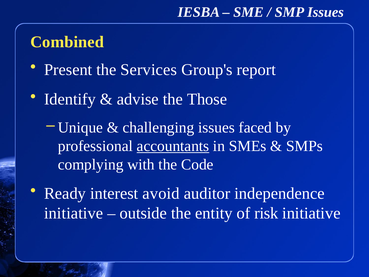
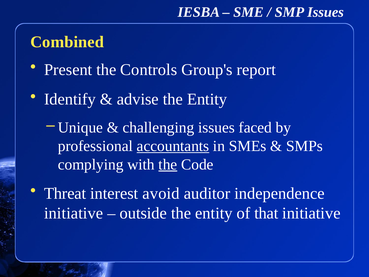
Services: Services -> Controls
advise the Those: Those -> Entity
the at (168, 164) underline: none -> present
Ready: Ready -> Threat
risk: risk -> that
